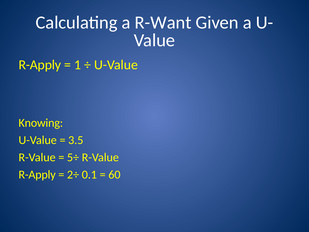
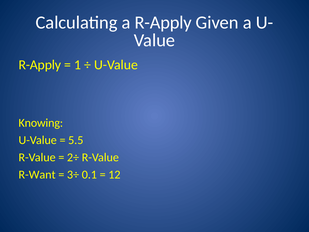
a R-Want: R-Want -> R-Apply
3.5: 3.5 -> 5.5
5÷: 5÷ -> 2÷
R-Apply at (37, 174): R-Apply -> R-Want
2÷: 2÷ -> 3÷
60: 60 -> 12
